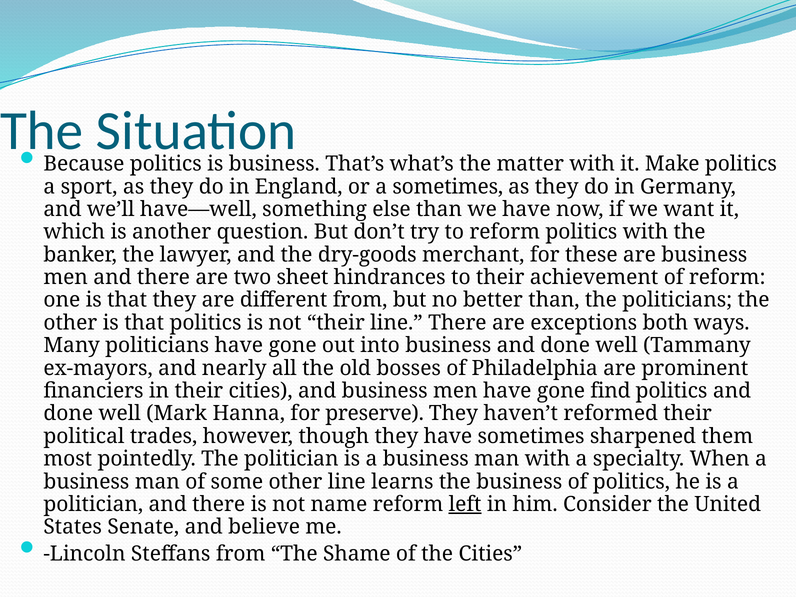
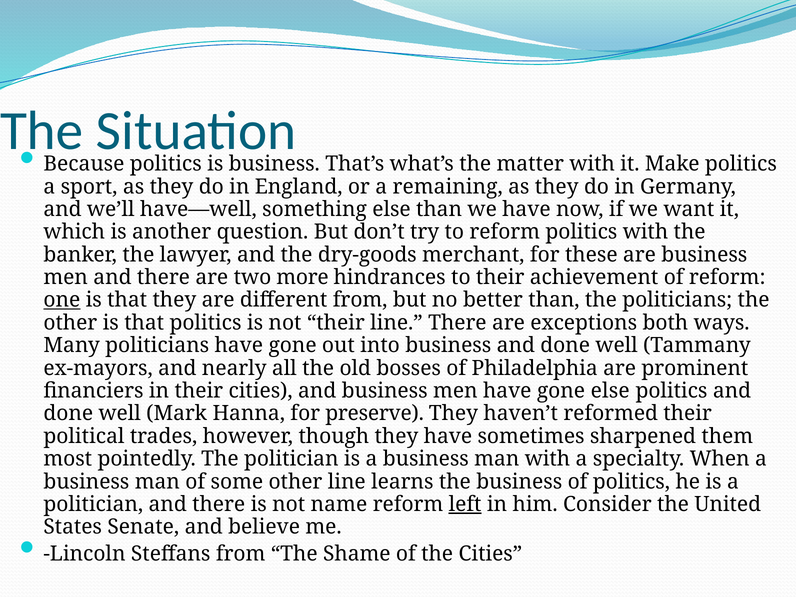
a sometimes: sometimes -> remaining
sheet: sheet -> more
one underline: none -> present
gone find: find -> else
